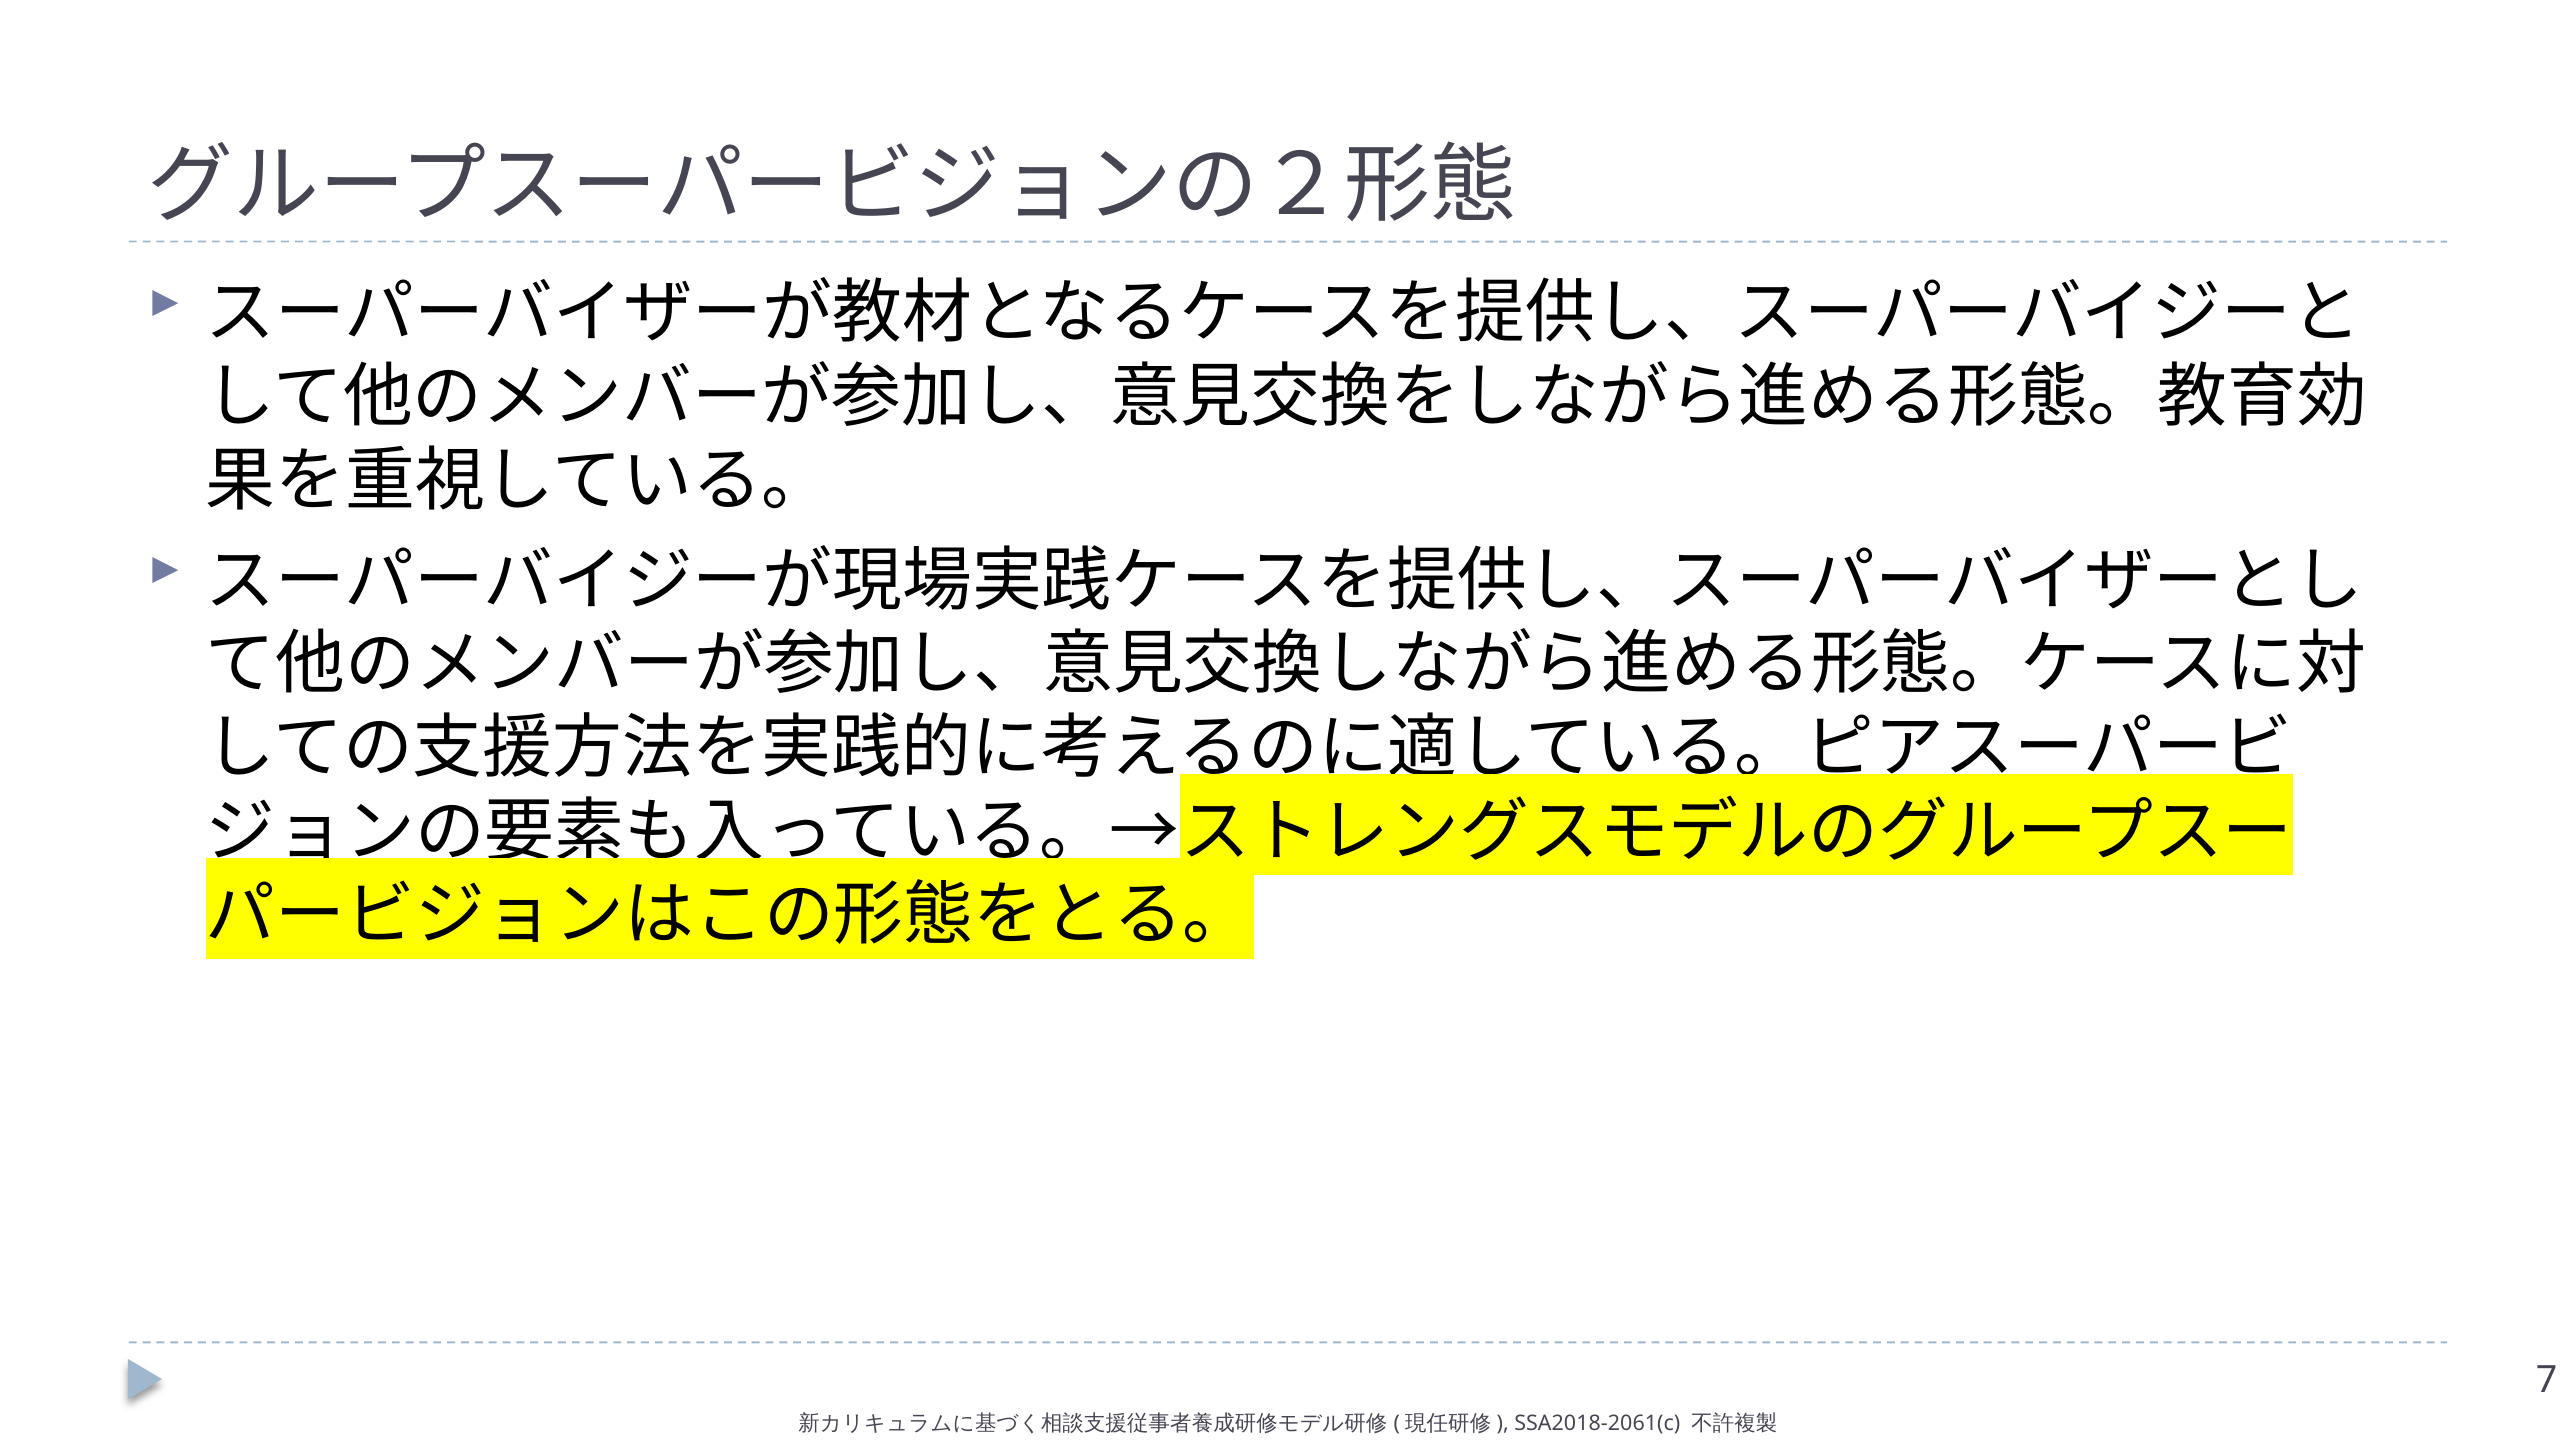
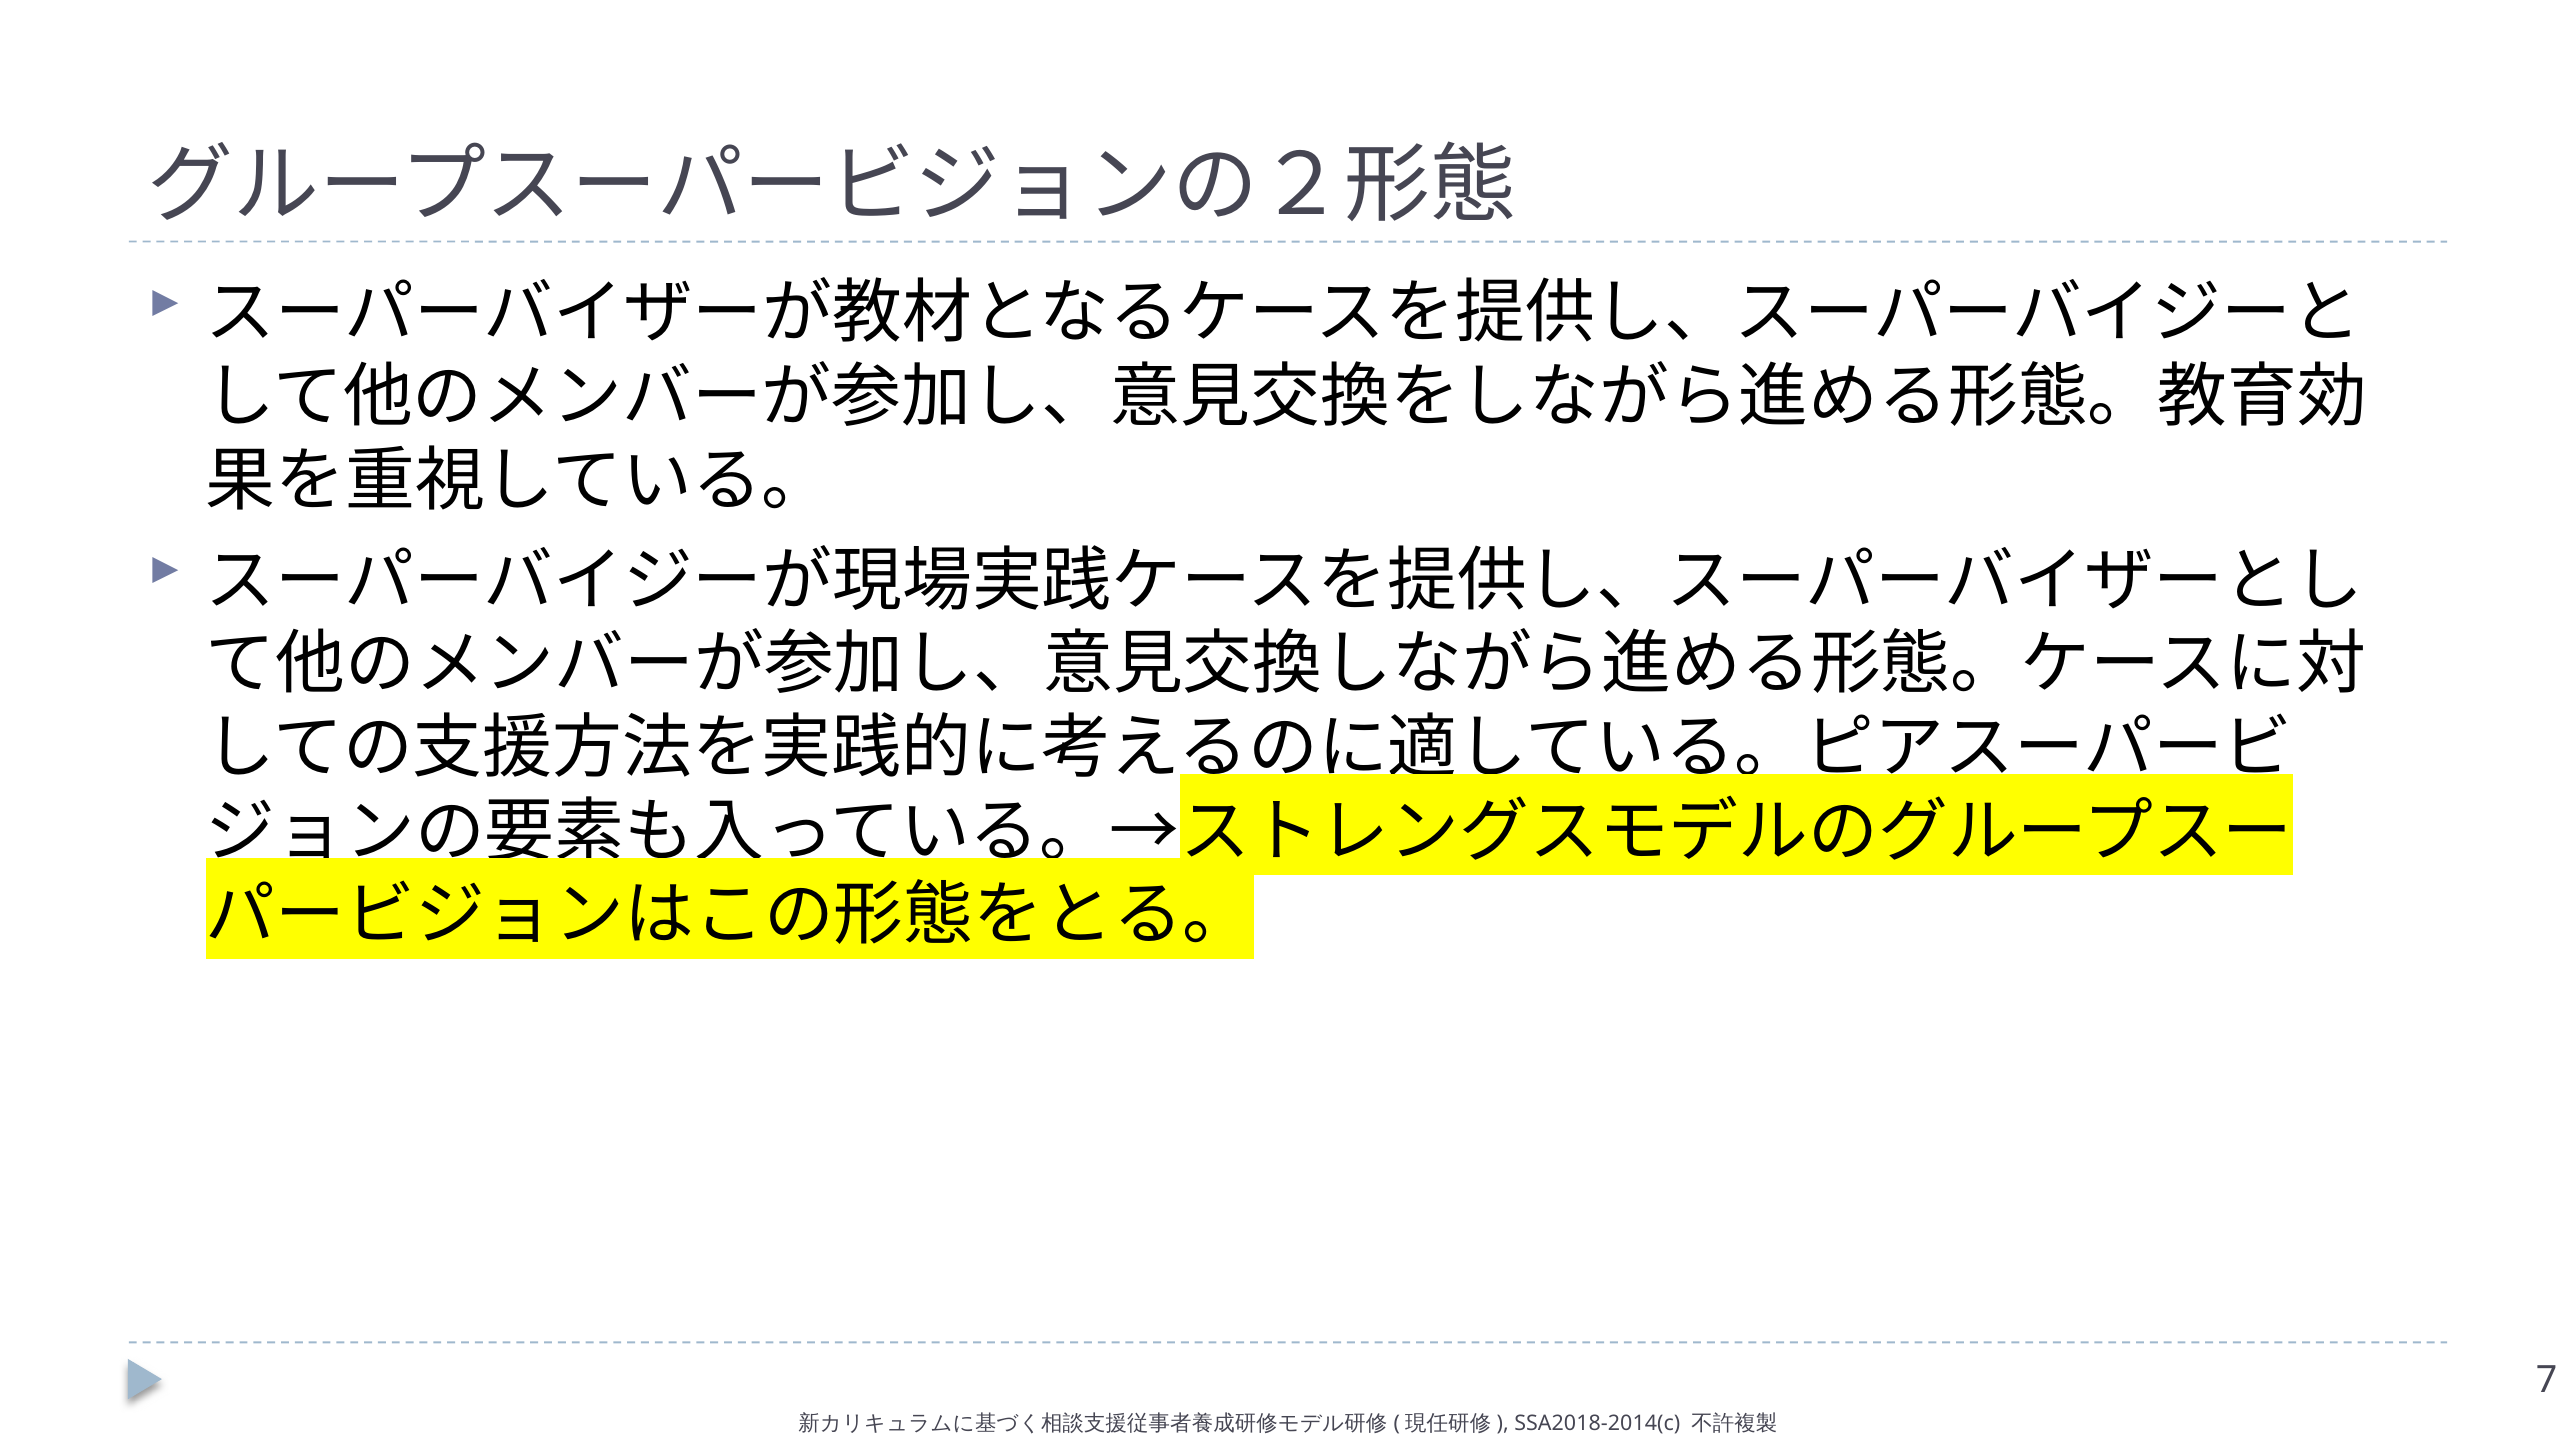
SSA2018-2061(c: SSA2018-2061(c -> SSA2018-2014(c
